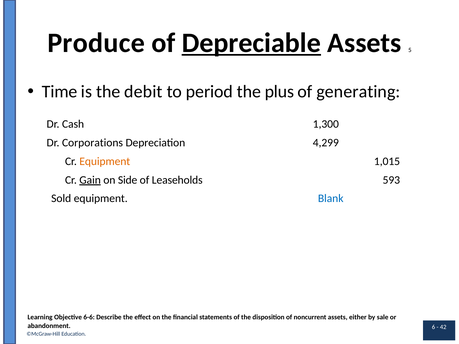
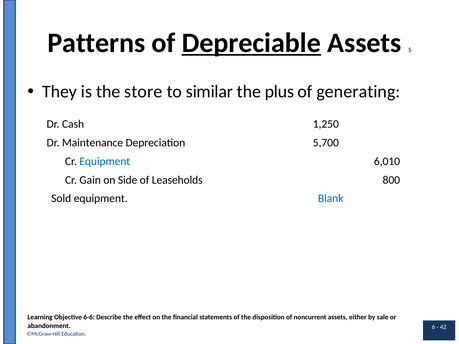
Produce: Produce -> Patterns
Time: Time -> They
debit: debit -> store
period: period -> similar
1,300: 1,300 -> 1,250
Corporations: Corporations -> Maintenance
4,299: 4,299 -> 5,700
Equipment at (105, 161) colour: orange -> blue
1,015: 1,015 -> 6,010
Gain underline: present -> none
593: 593 -> 800
